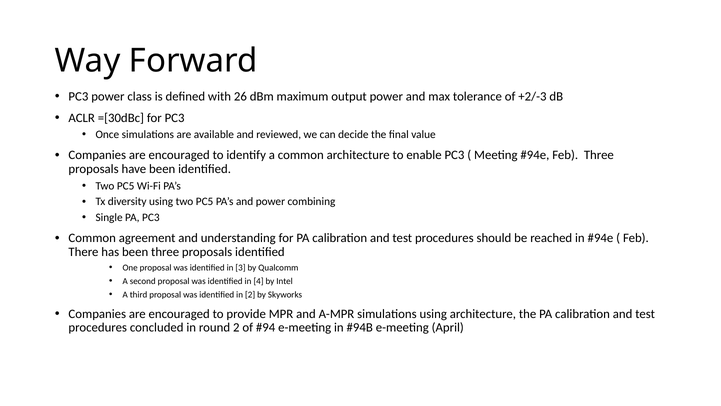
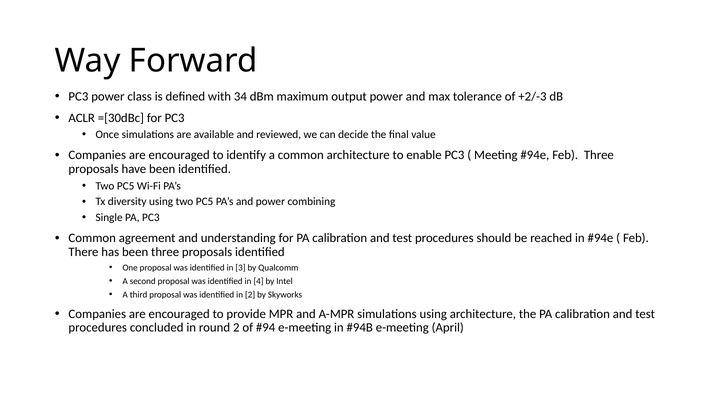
26: 26 -> 34
